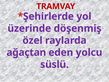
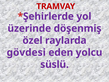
ağaçtan: ağaçtan -> gövdesi
